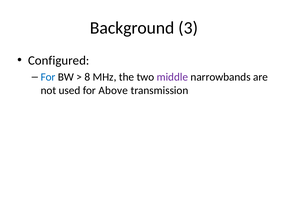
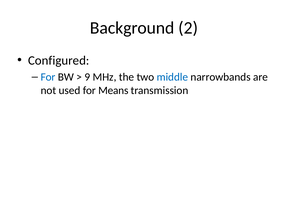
3: 3 -> 2
8: 8 -> 9
middle colour: purple -> blue
Above: Above -> Means
